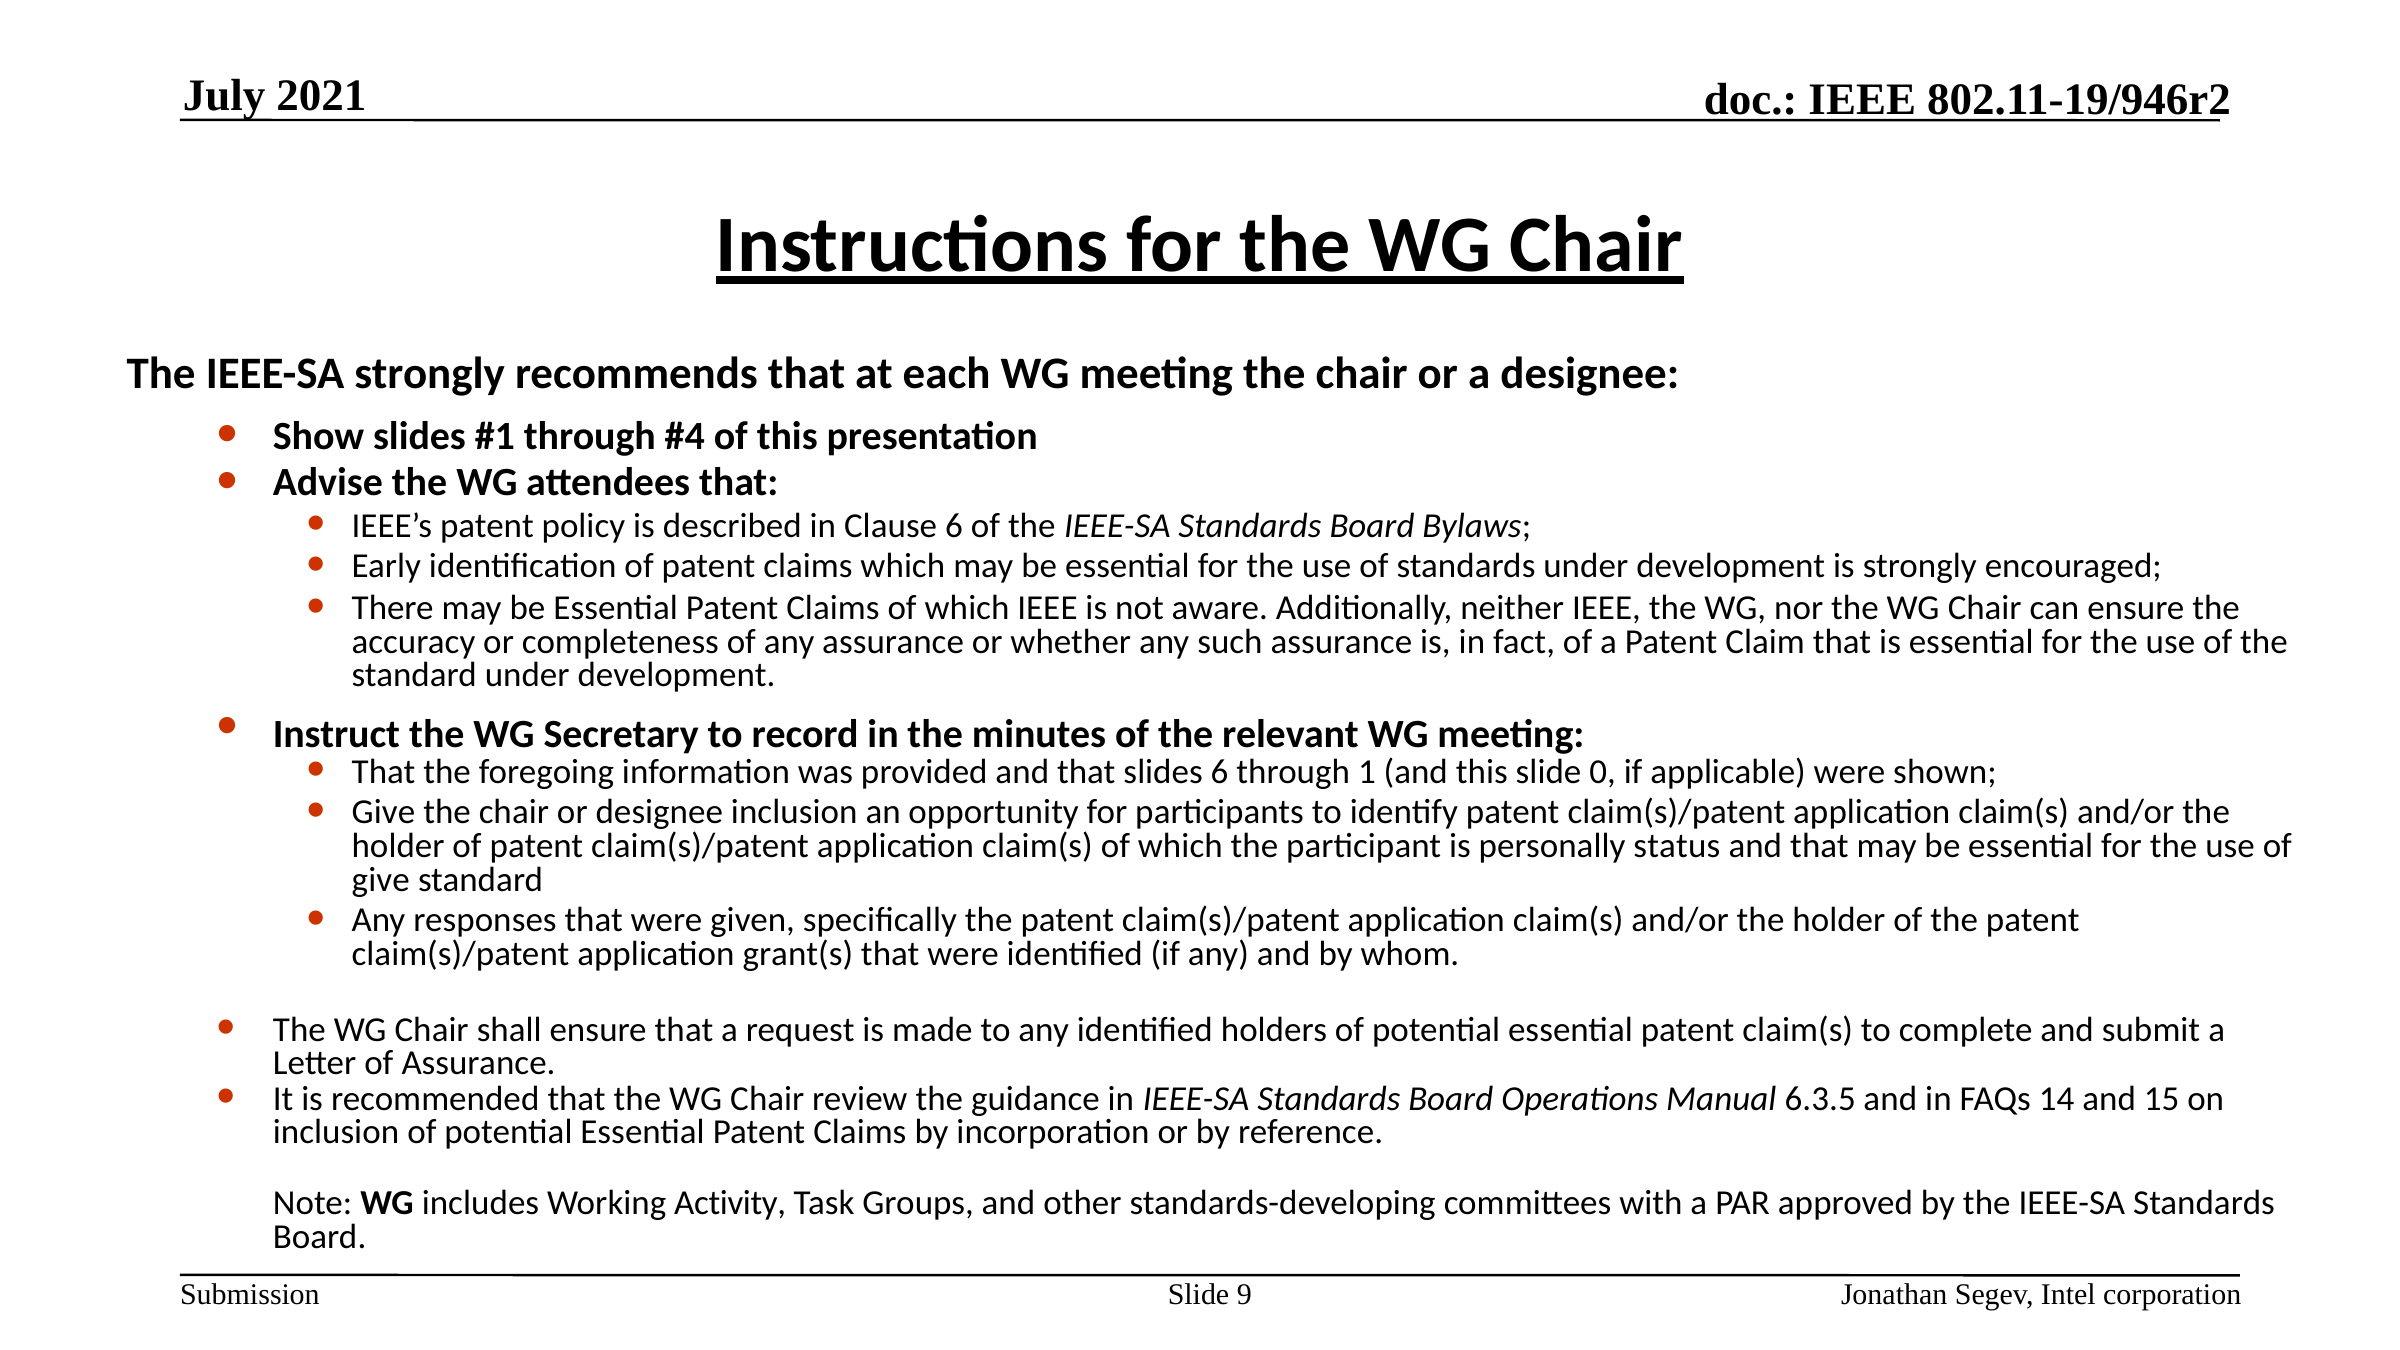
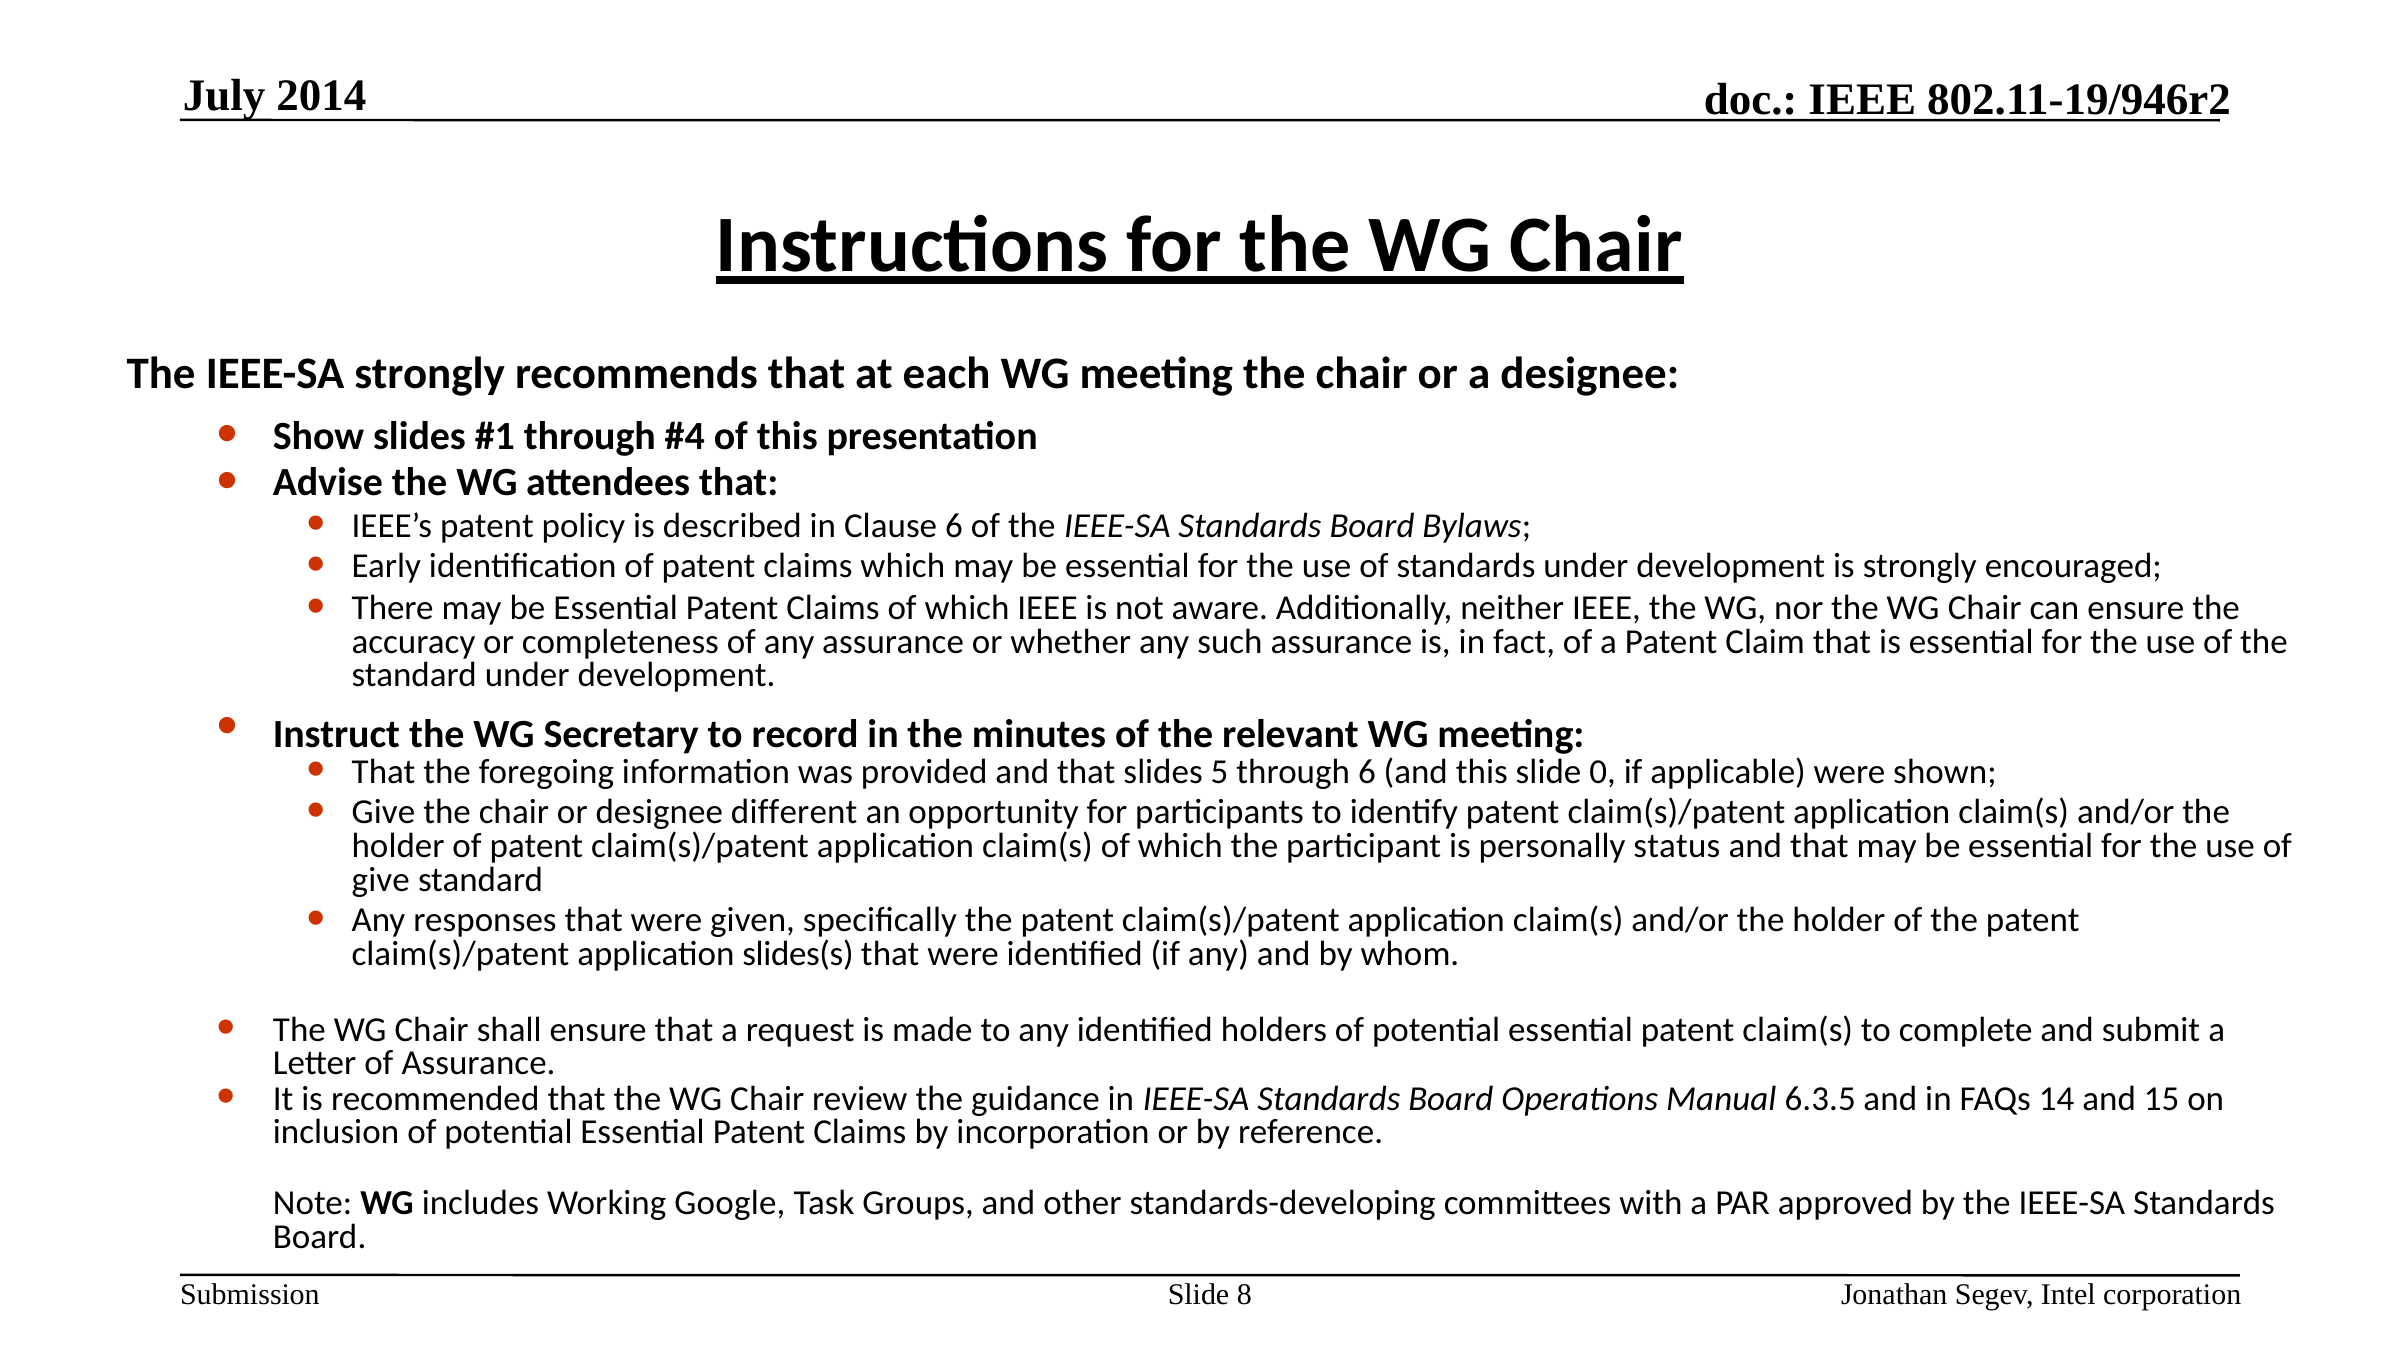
2021: 2021 -> 2014
slides 6: 6 -> 5
through 1: 1 -> 6
designee inclusion: inclusion -> different
grant(s: grant(s -> slides(s
Activity: Activity -> Google
9: 9 -> 8
